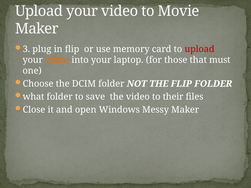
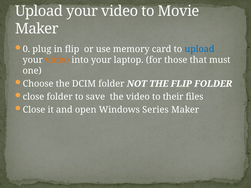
3: 3 -> 0
upload at (199, 49) colour: red -> blue
what at (33, 97): what -> close
Messy: Messy -> Series
